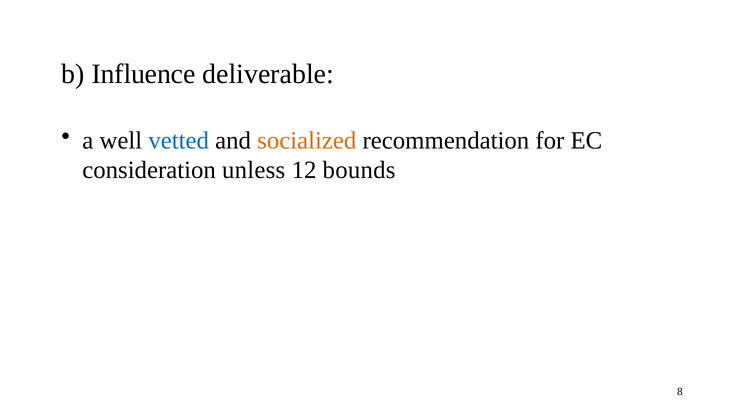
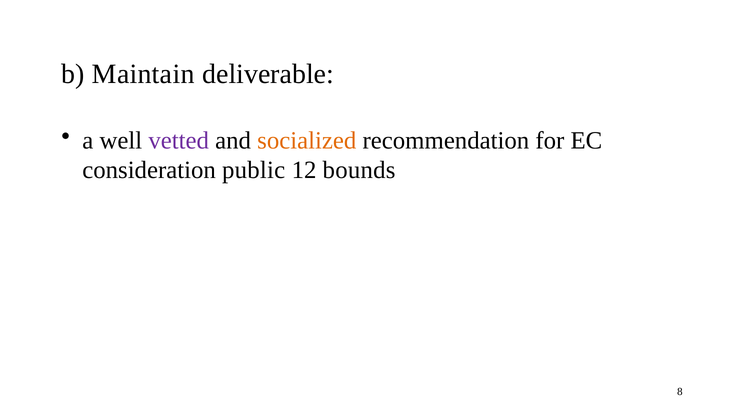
Influence: Influence -> Maintain
vetted colour: blue -> purple
unless: unless -> public
